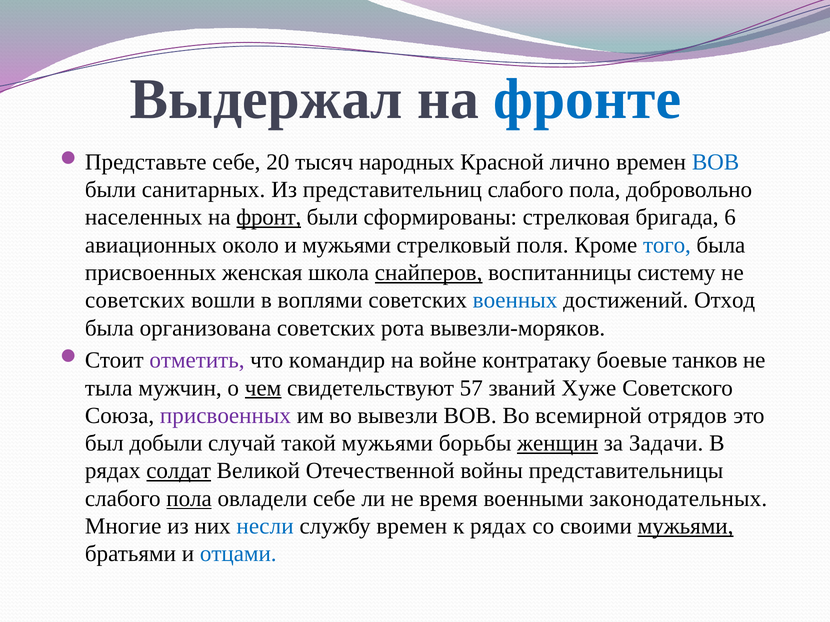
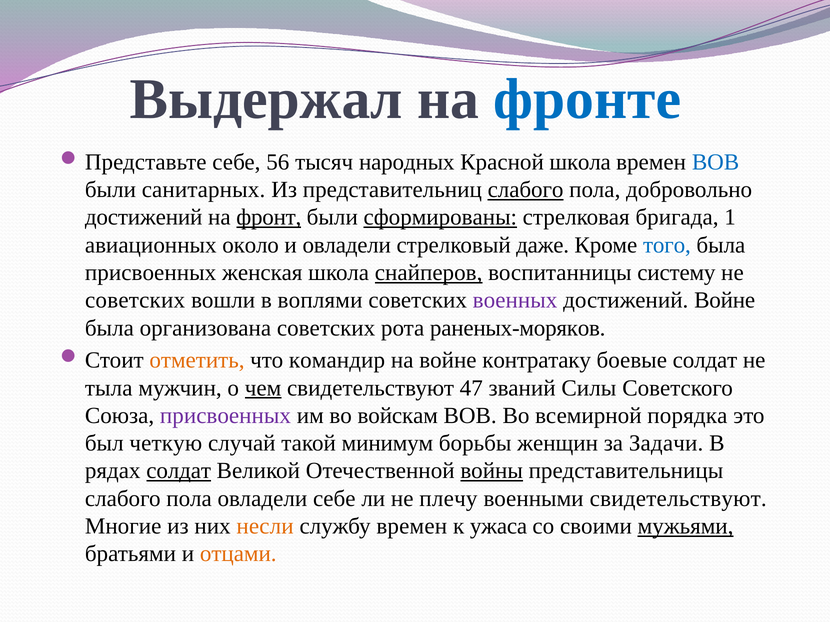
20: 20 -> 56
Красной лично: лично -> школа
слабого at (526, 190) underline: none -> present
населенных at (144, 218): населенных -> достижений
сформированы underline: none -> present
6: 6 -> 1
и мужьями: мужьями -> овладели
поля: поля -> даже
военных colour: blue -> purple
достижений Отход: Отход -> Войне
вывезли-моряков: вывезли-моряков -> раненых-моряков
отметить colour: purple -> orange
боевые танков: танков -> солдат
57: 57 -> 47
Хуже: Хуже -> Силы
вывезли: вывезли -> войскам
отрядов: отрядов -> порядка
добыли: добыли -> четкую
такой мужьями: мужьями -> минимум
женщин underline: present -> none
войны underline: none -> present
пола at (189, 499) underline: present -> none
время: время -> плечу
военными законодательных: законодательных -> свидетельствуют
несли colour: blue -> orange
к рядах: рядах -> ужаса
отцами colour: blue -> orange
